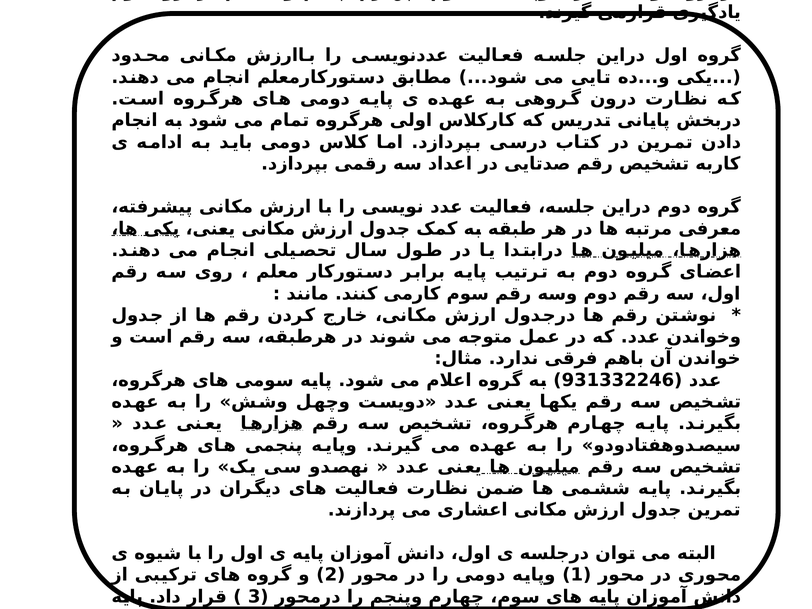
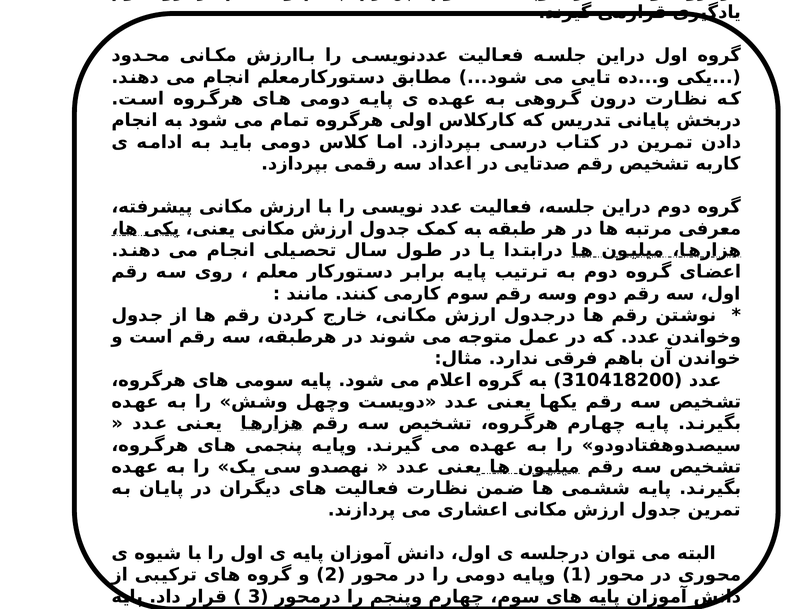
931332246: 931332246 -> 310418200
